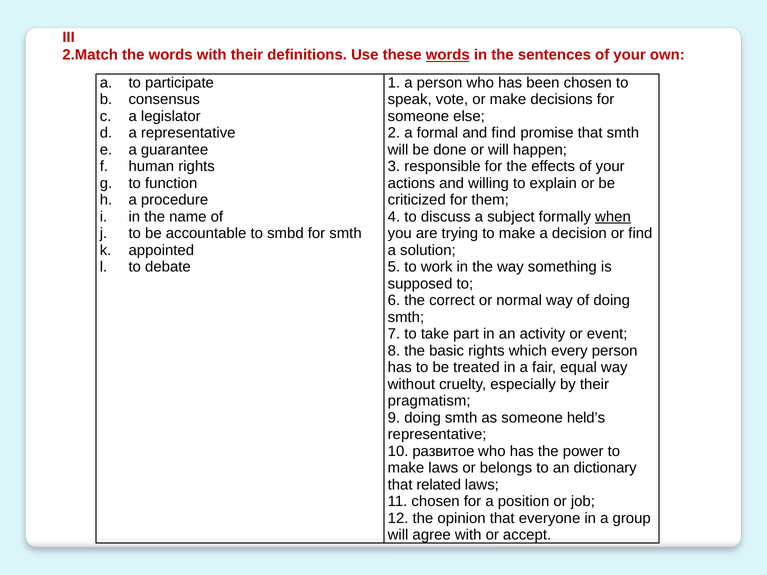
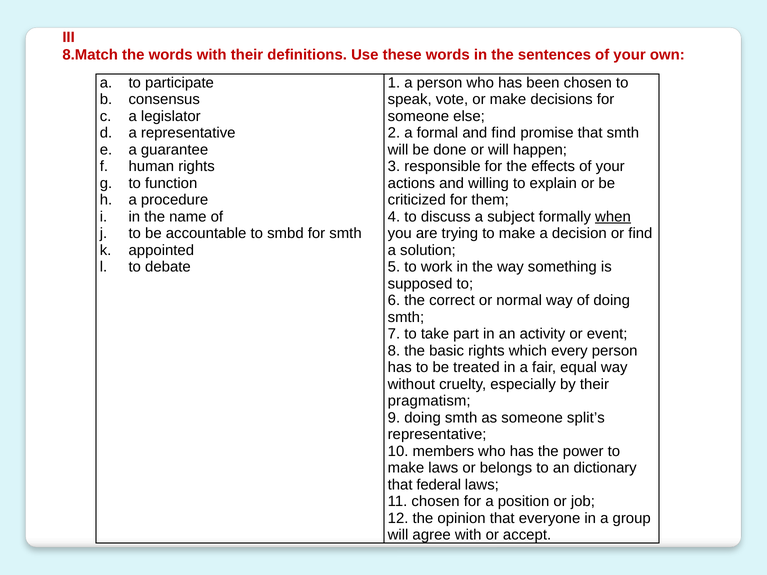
2.Match: 2.Match -> 8.Match
words at (448, 55) underline: present -> none
held’s: held’s -> split’s
развитое: развитое -> members
related: related -> federal
